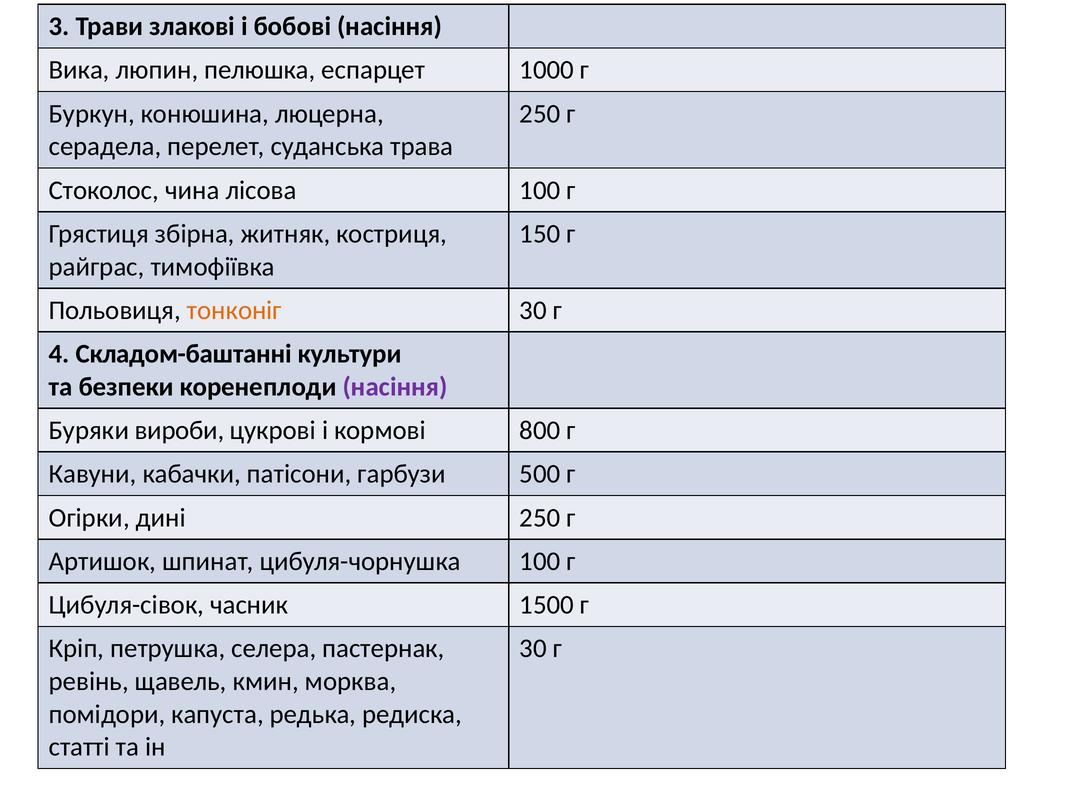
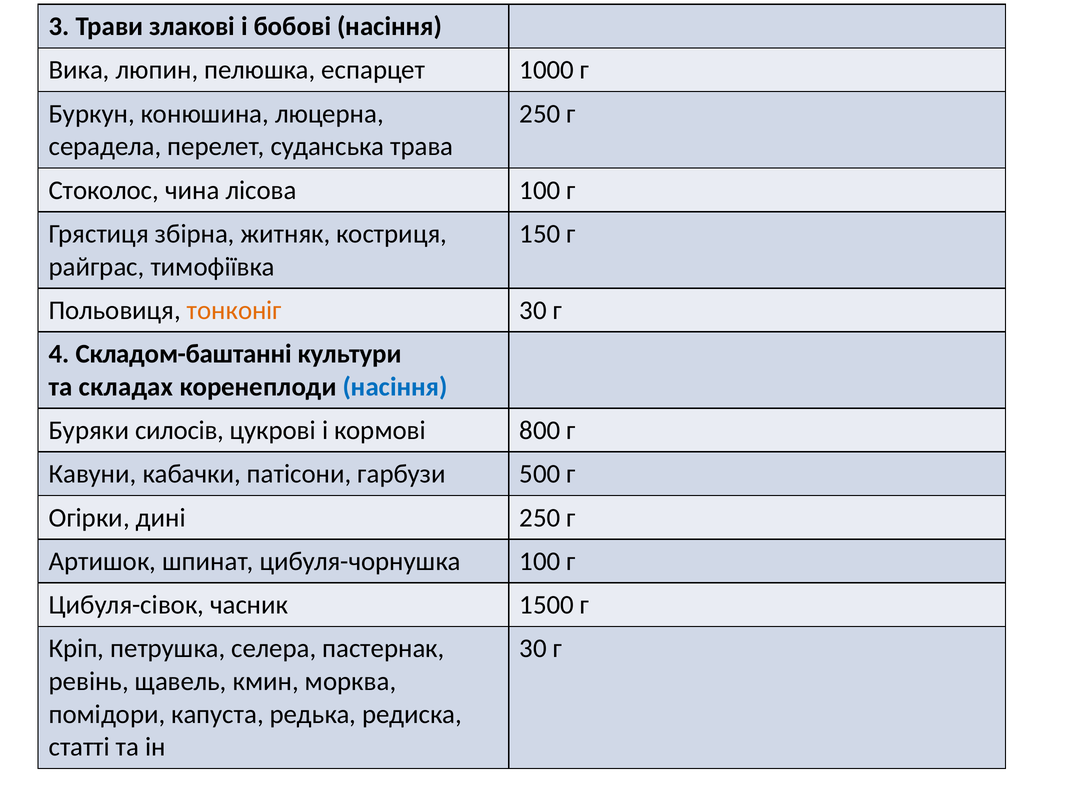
безпеки: безпеки -> складах
насіння at (395, 386) colour: purple -> blue
вироби: вироби -> силосів
